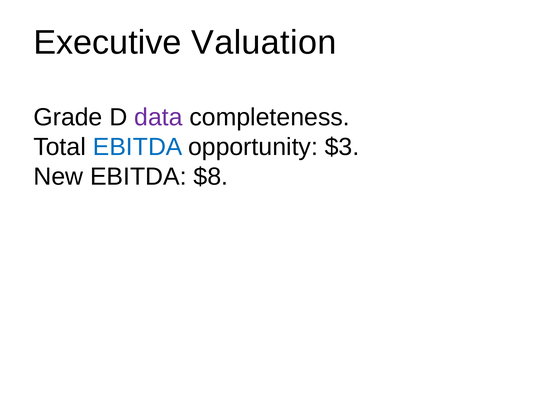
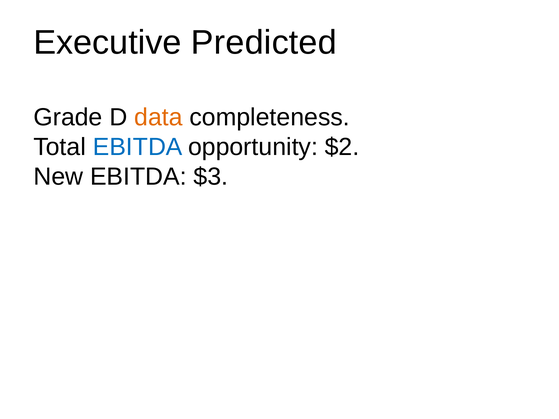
Valuation: Valuation -> Predicted
data colour: purple -> orange
$3: $3 -> $2
$8: $8 -> $3
